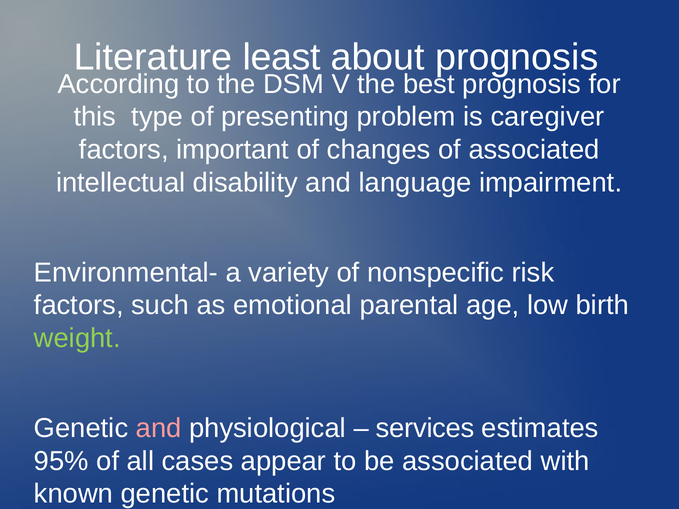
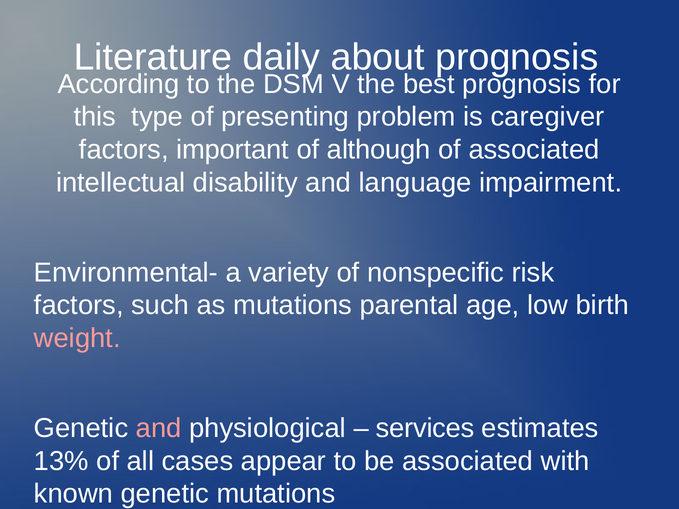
least: least -> daily
changes: changes -> although
as emotional: emotional -> mutations
weight colour: light green -> pink
95%: 95% -> 13%
